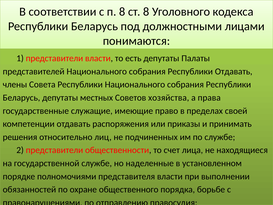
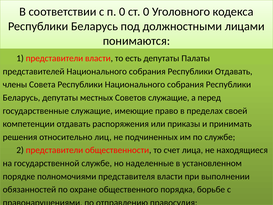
п 8: 8 -> 0
ст 8: 8 -> 0
Советов хозяйства: хозяйства -> служащие
права: права -> перед
